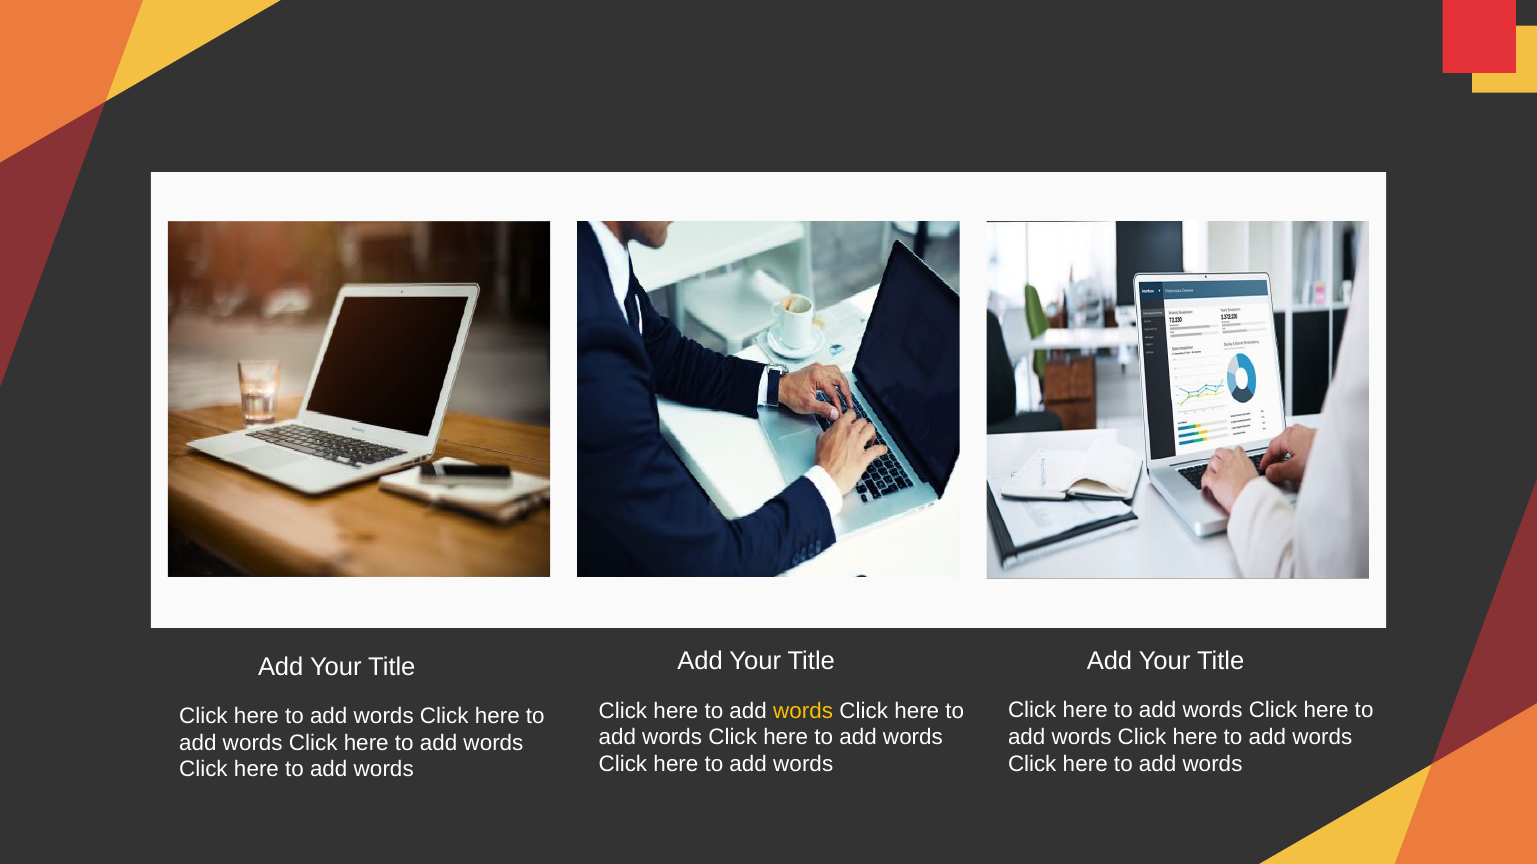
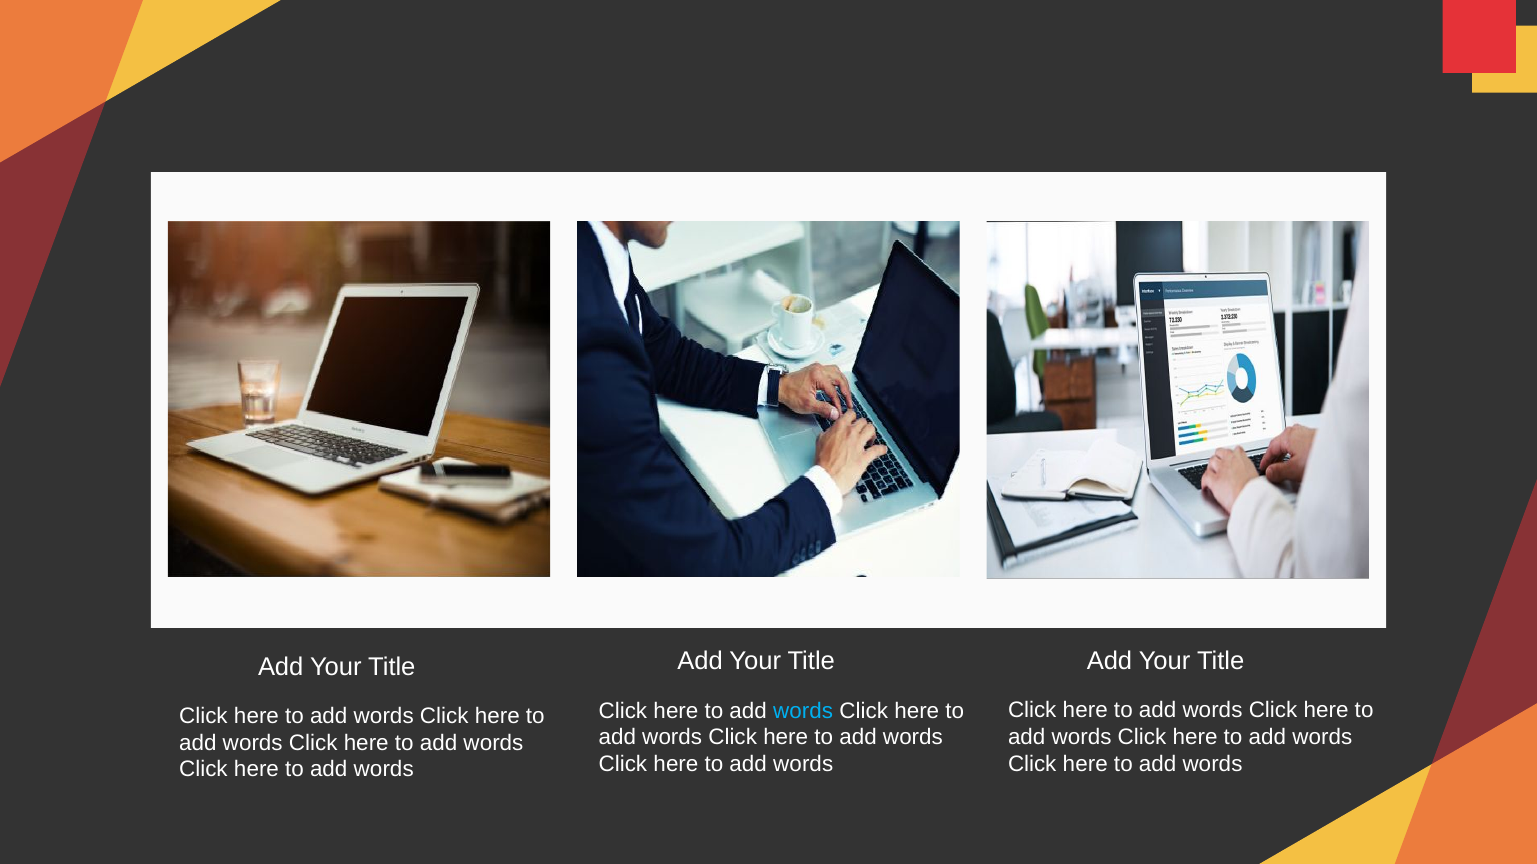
words at (803, 711) colour: yellow -> light blue
